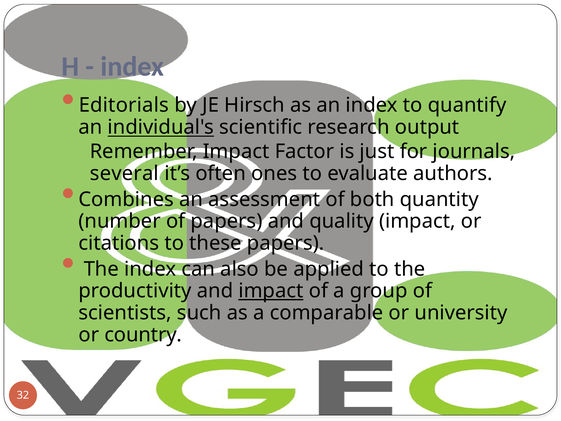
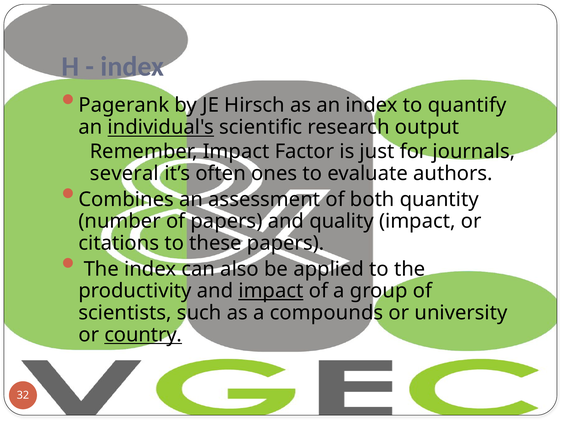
Editorials: Editorials -> Pagerank
comparable: comparable -> compounds
country underline: none -> present
